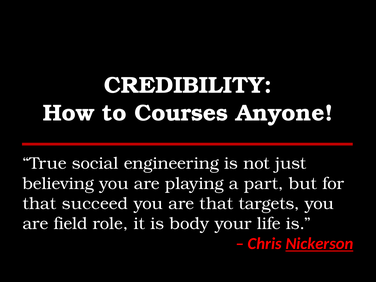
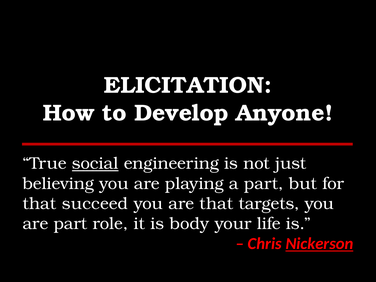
CREDIBILITY: CREDIBILITY -> ELICITATION
Courses: Courses -> Develop
social underline: none -> present
are field: field -> part
